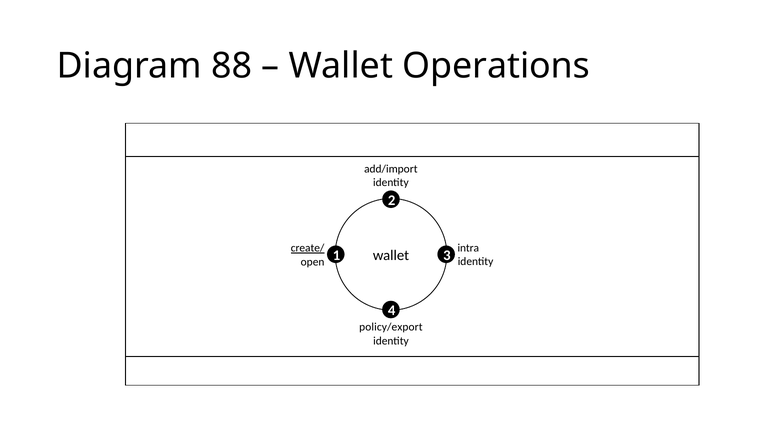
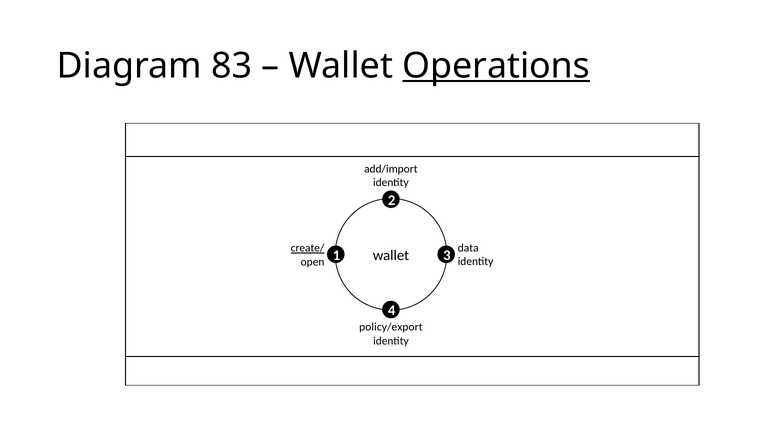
88: 88 -> 83
Operations underline: none -> present
intra: intra -> data
